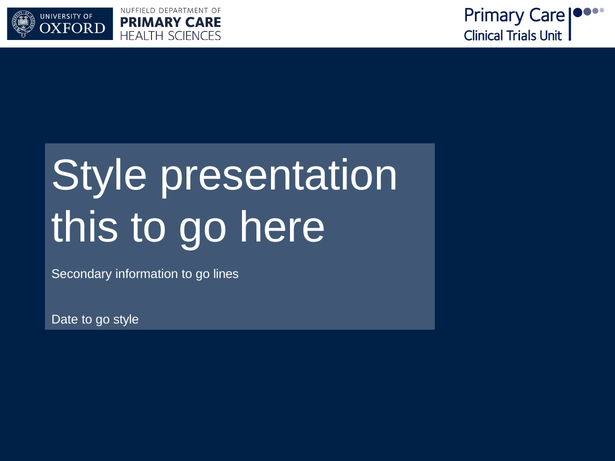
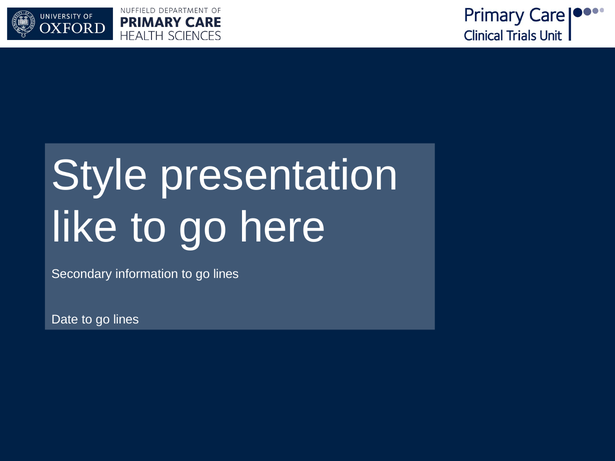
this: this -> like
Date to go style: style -> lines
